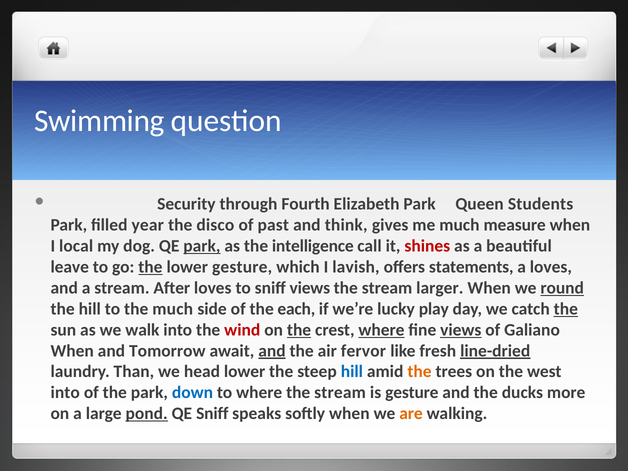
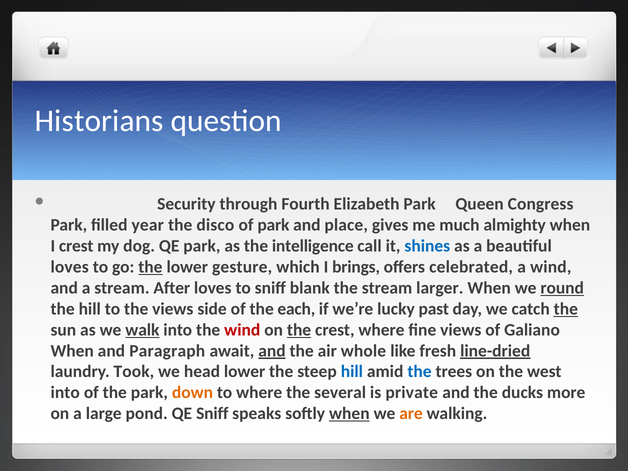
Swimming: Swimming -> Historians
Students: Students -> Congress
of past: past -> park
think: think -> place
measure: measure -> almighty
I local: local -> crest
park at (202, 246) underline: present -> none
shines colour: red -> blue
leave at (70, 267): leave -> loves
lavish: lavish -> brings
statements: statements -> celebrated
a loves: loves -> wind
sniff views: views -> blank
the much: much -> views
play: play -> past
walk underline: none -> present
where at (381, 330) underline: present -> none
views at (461, 330) underline: present -> none
Tomorrow: Tomorrow -> Paragraph
fervor: fervor -> whole
Than: Than -> Took
the at (419, 372) colour: orange -> blue
down colour: blue -> orange
where the stream: stream -> several
is gesture: gesture -> private
pond underline: present -> none
when at (349, 414) underline: none -> present
